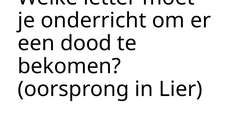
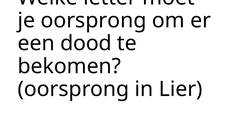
je onderricht: onderricht -> oorsprong
